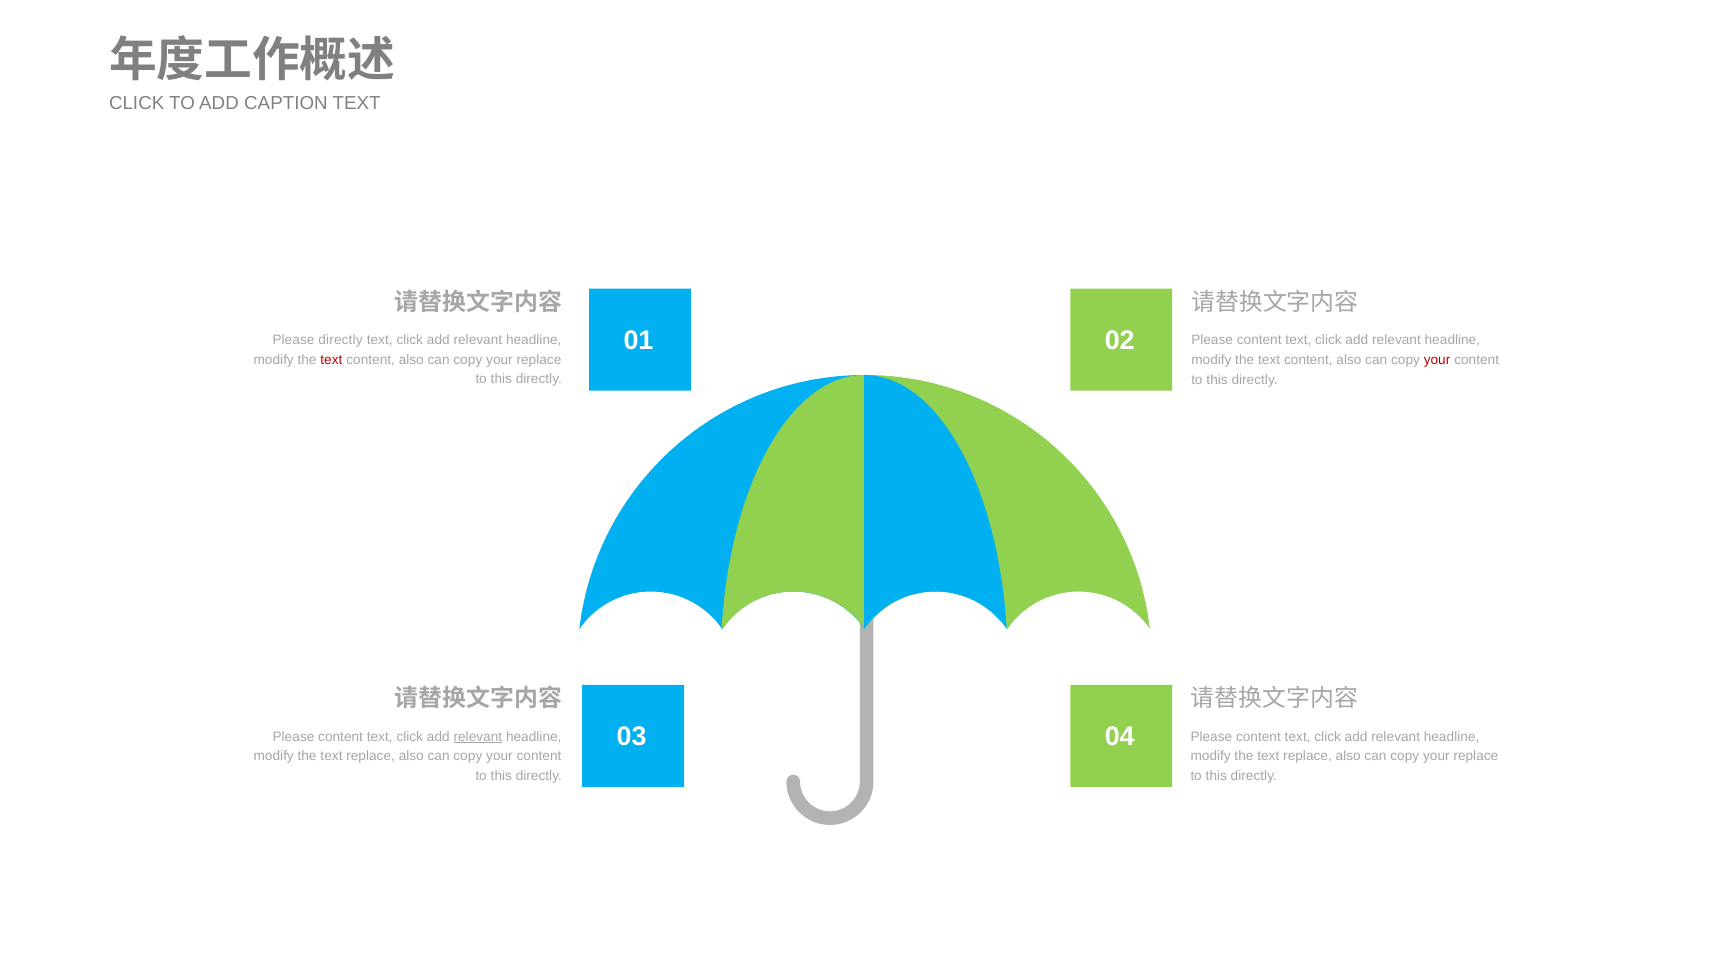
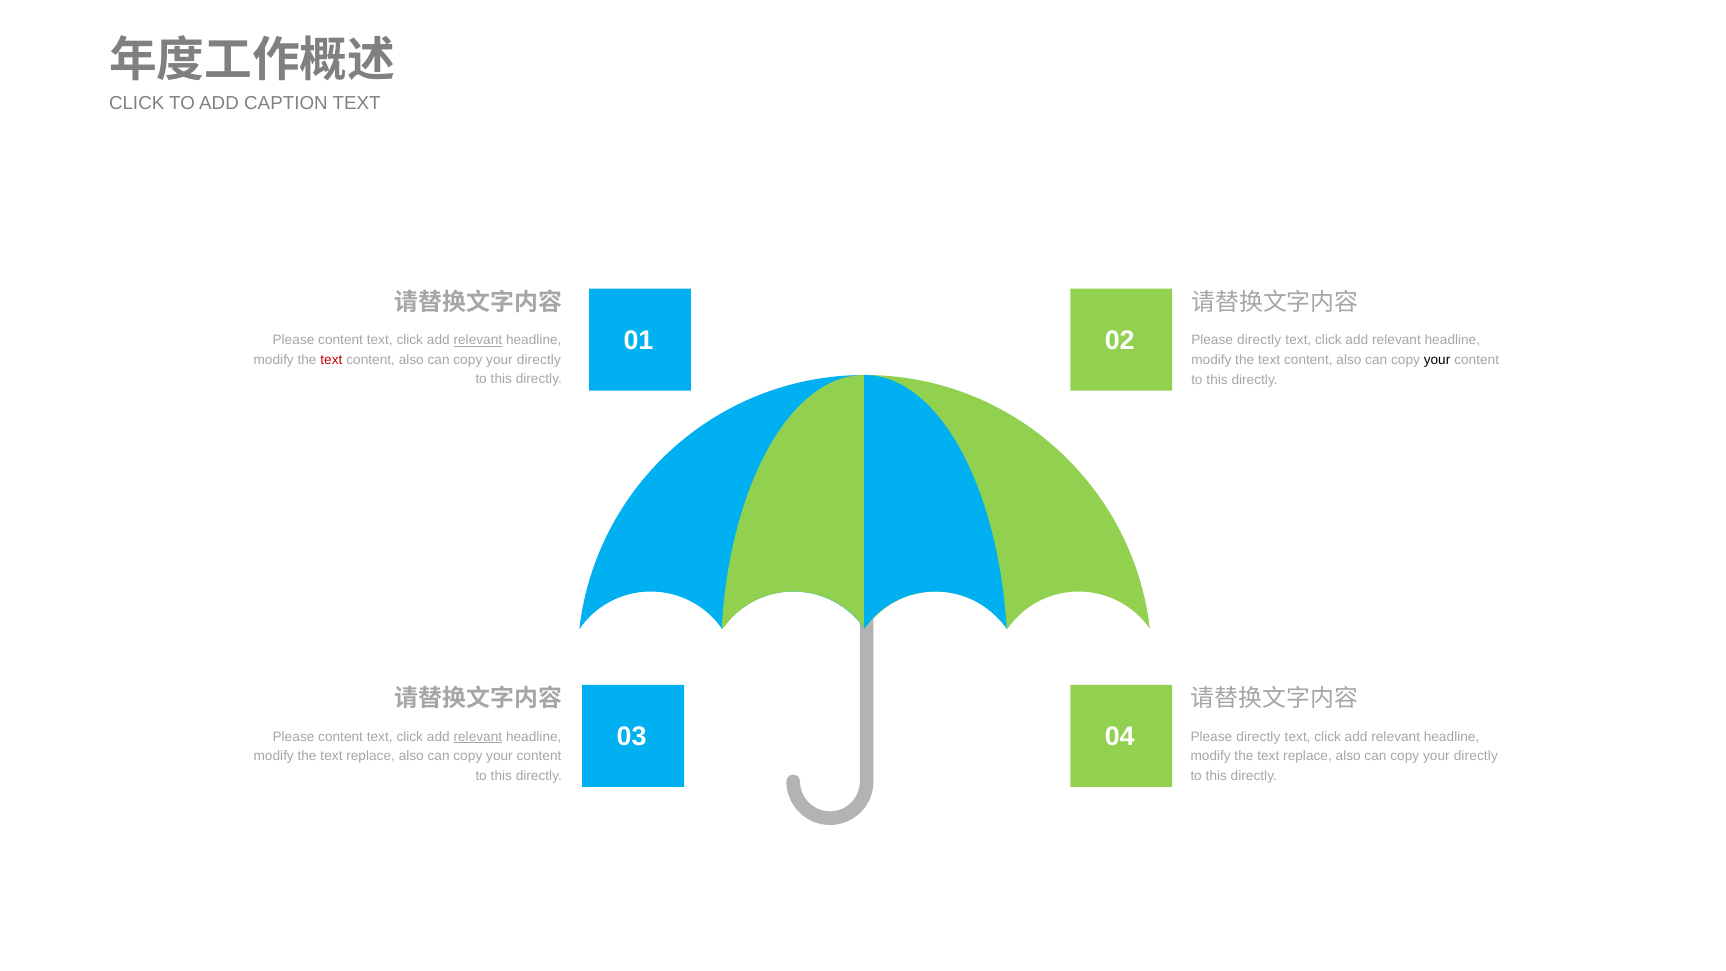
directly at (341, 340): directly -> content
relevant at (478, 340) underline: none -> present
content at (1259, 340): content -> directly
replace at (539, 360): replace -> directly
your at (1437, 360) colour: red -> black
content at (1258, 737): content -> directly
replace at (1476, 756): replace -> directly
